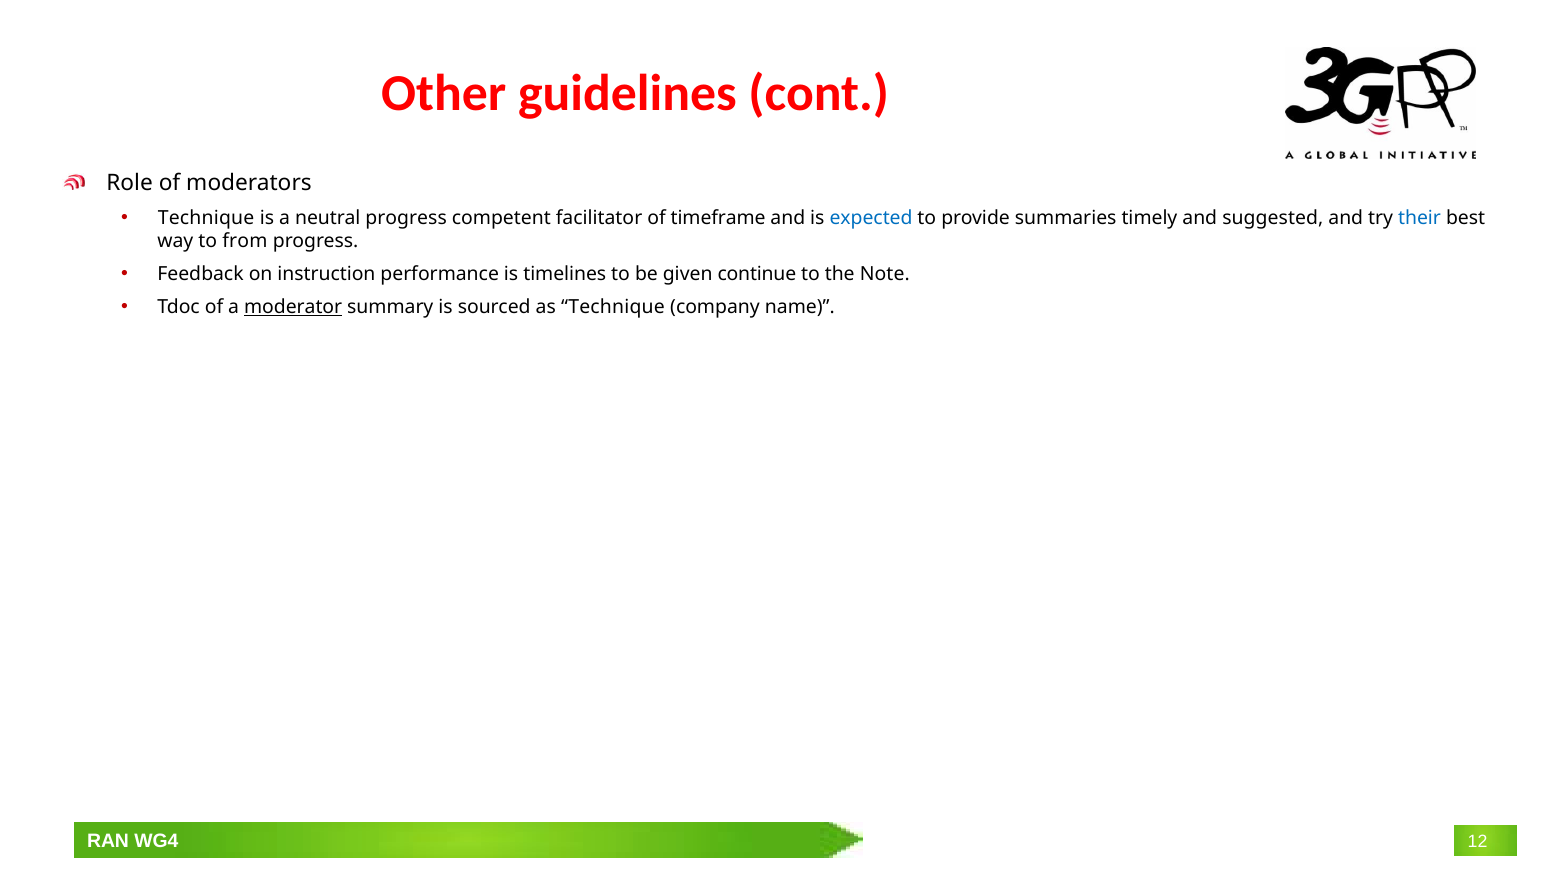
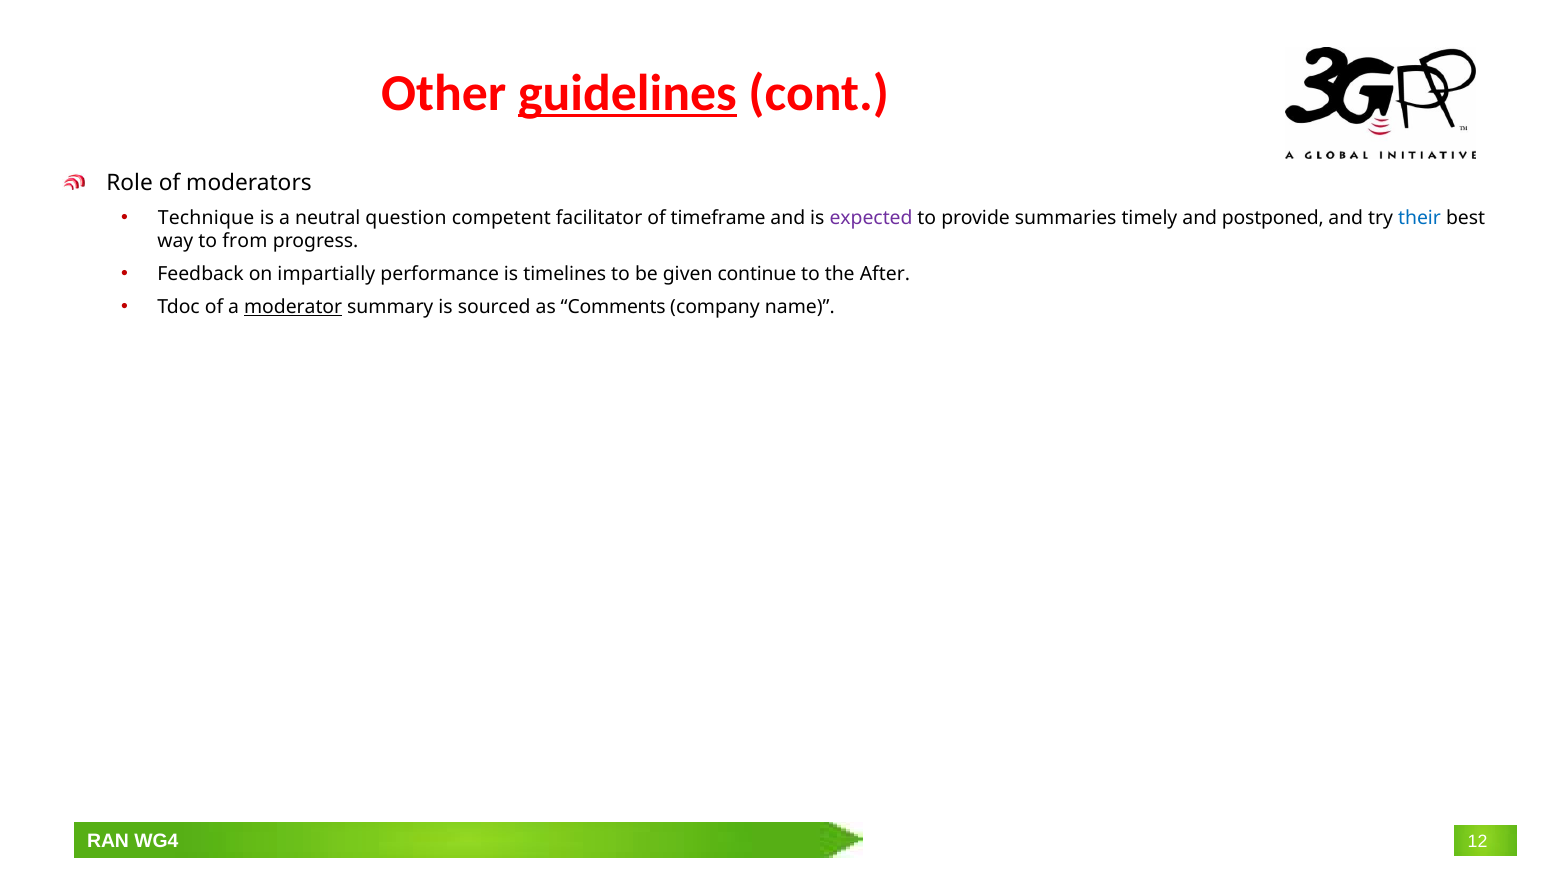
guidelines underline: none -> present
neutral progress: progress -> question
expected colour: blue -> purple
suggested: suggested -> postponed
instruction: instruction -> impartially
Note: Note -> After
as Technique: Technique -> Comments
